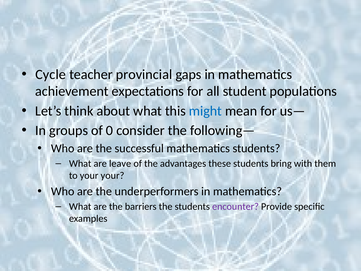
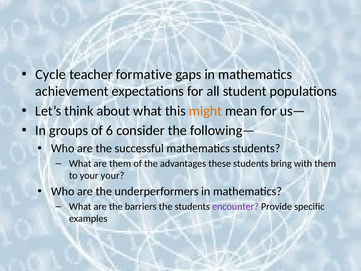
provincial: provincial -> formative
might colour: blue -> orange
0: 0 -> 6
are leave: leave -> them
